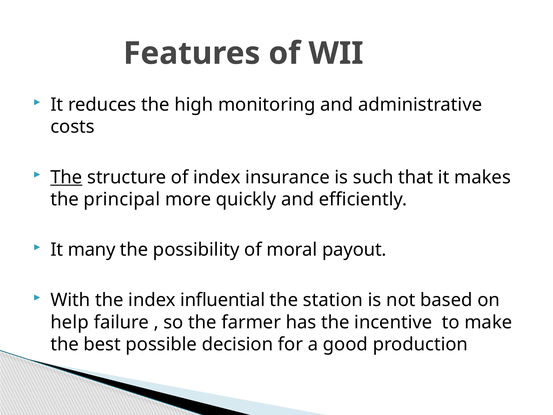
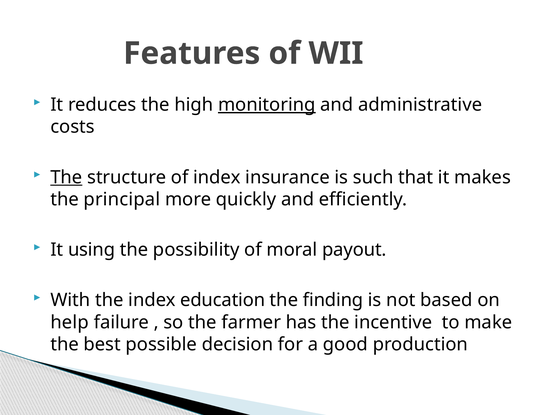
monitoring underline: none -> present
many: many -> using
influential: influential -> education
station: station -> finding
